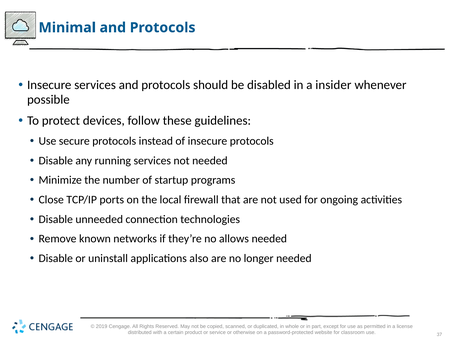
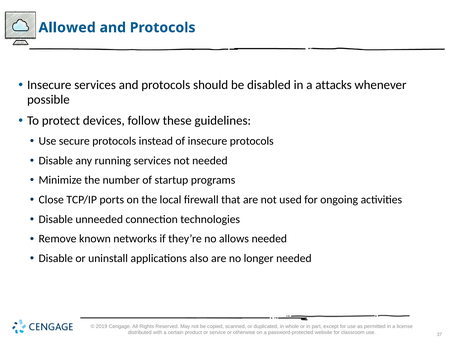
Minimal: Minimal -> Allowed
insider: insider -> attacks
